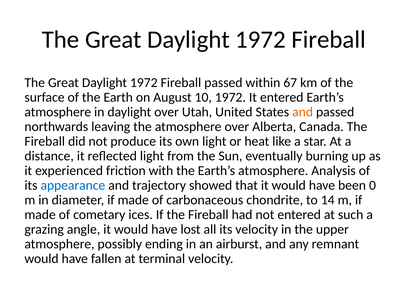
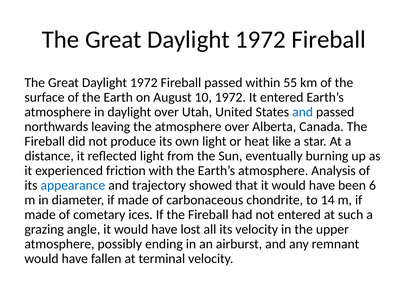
67: 67 -> 55
and at (303, 112) colour: orange -> blue
0: 0 -> 6
